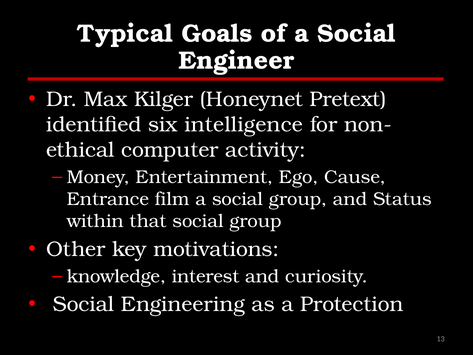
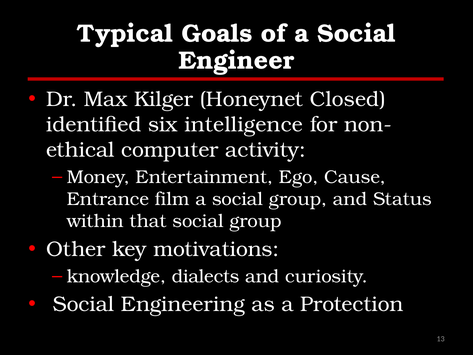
Pretext: Pretext -> Closed
interest: interest -> dialects
